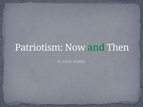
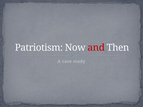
and colour: green -> red
